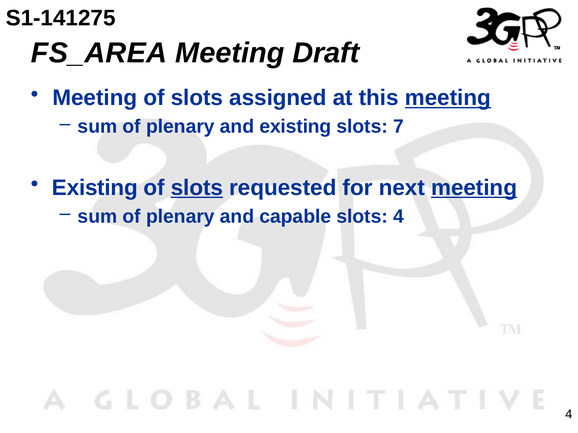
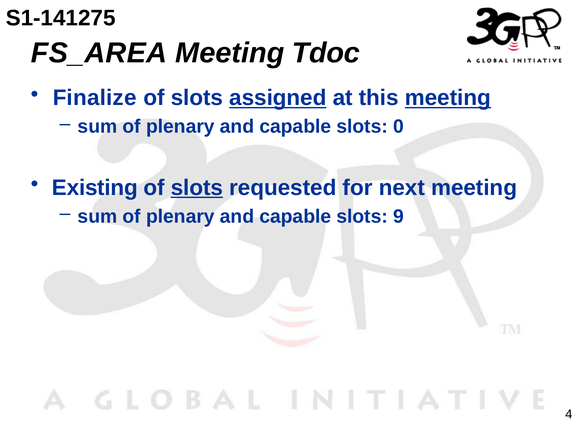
Draft: Draft -> Tdoc
Meeting at (95, 98): Meeting -> Finalize
assigned underline: none -> present
existing at (295, 127): existing -> capable
7: 7 -> 0
meeting at (474, 188) underline: present -> none
slots 4: 4 -> 9
